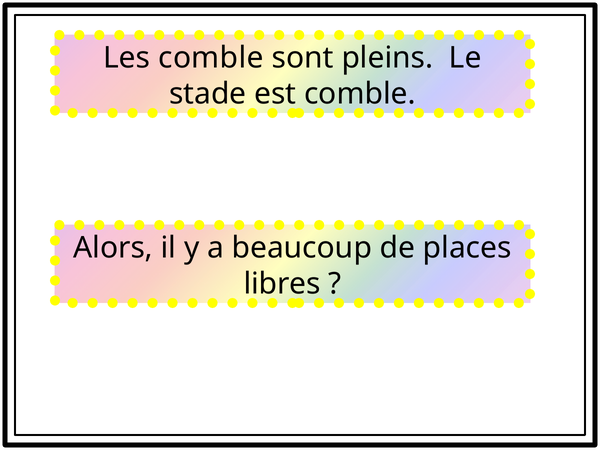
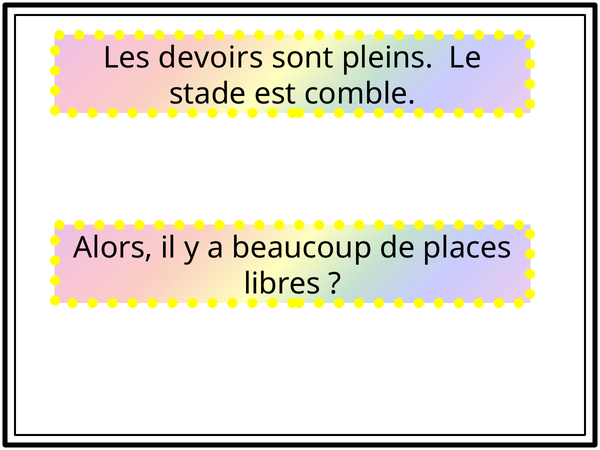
Les comble: comble -> devoirs
